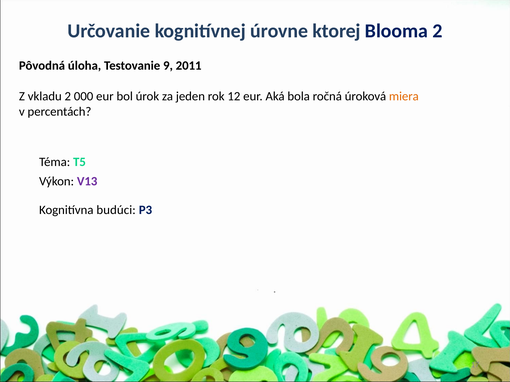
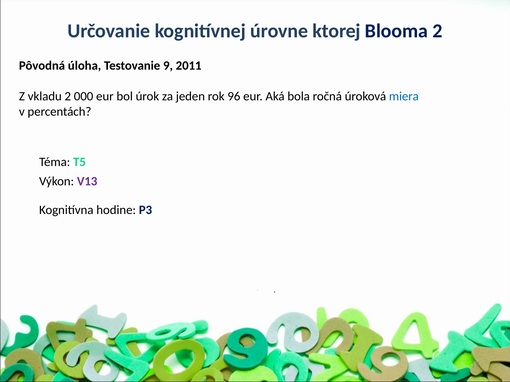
12: 12 -> 96
miera colour: orange -> blue
budúci: budúci -> hodine
